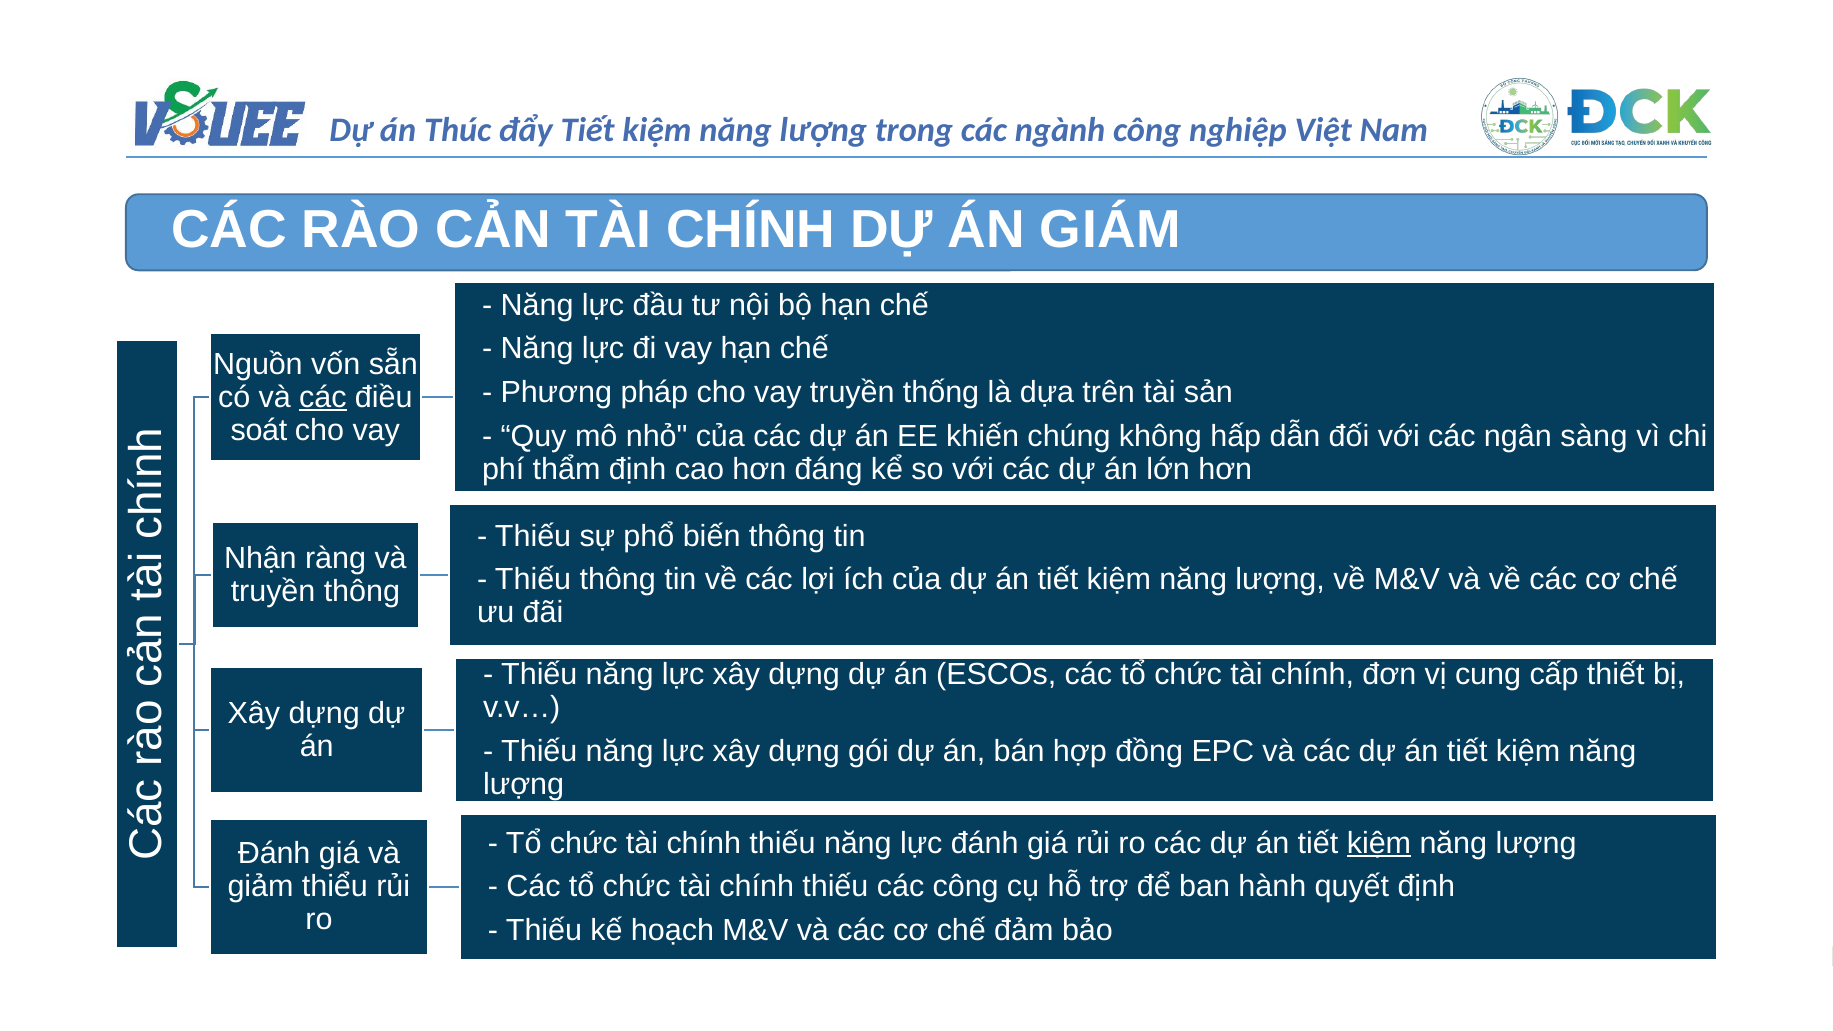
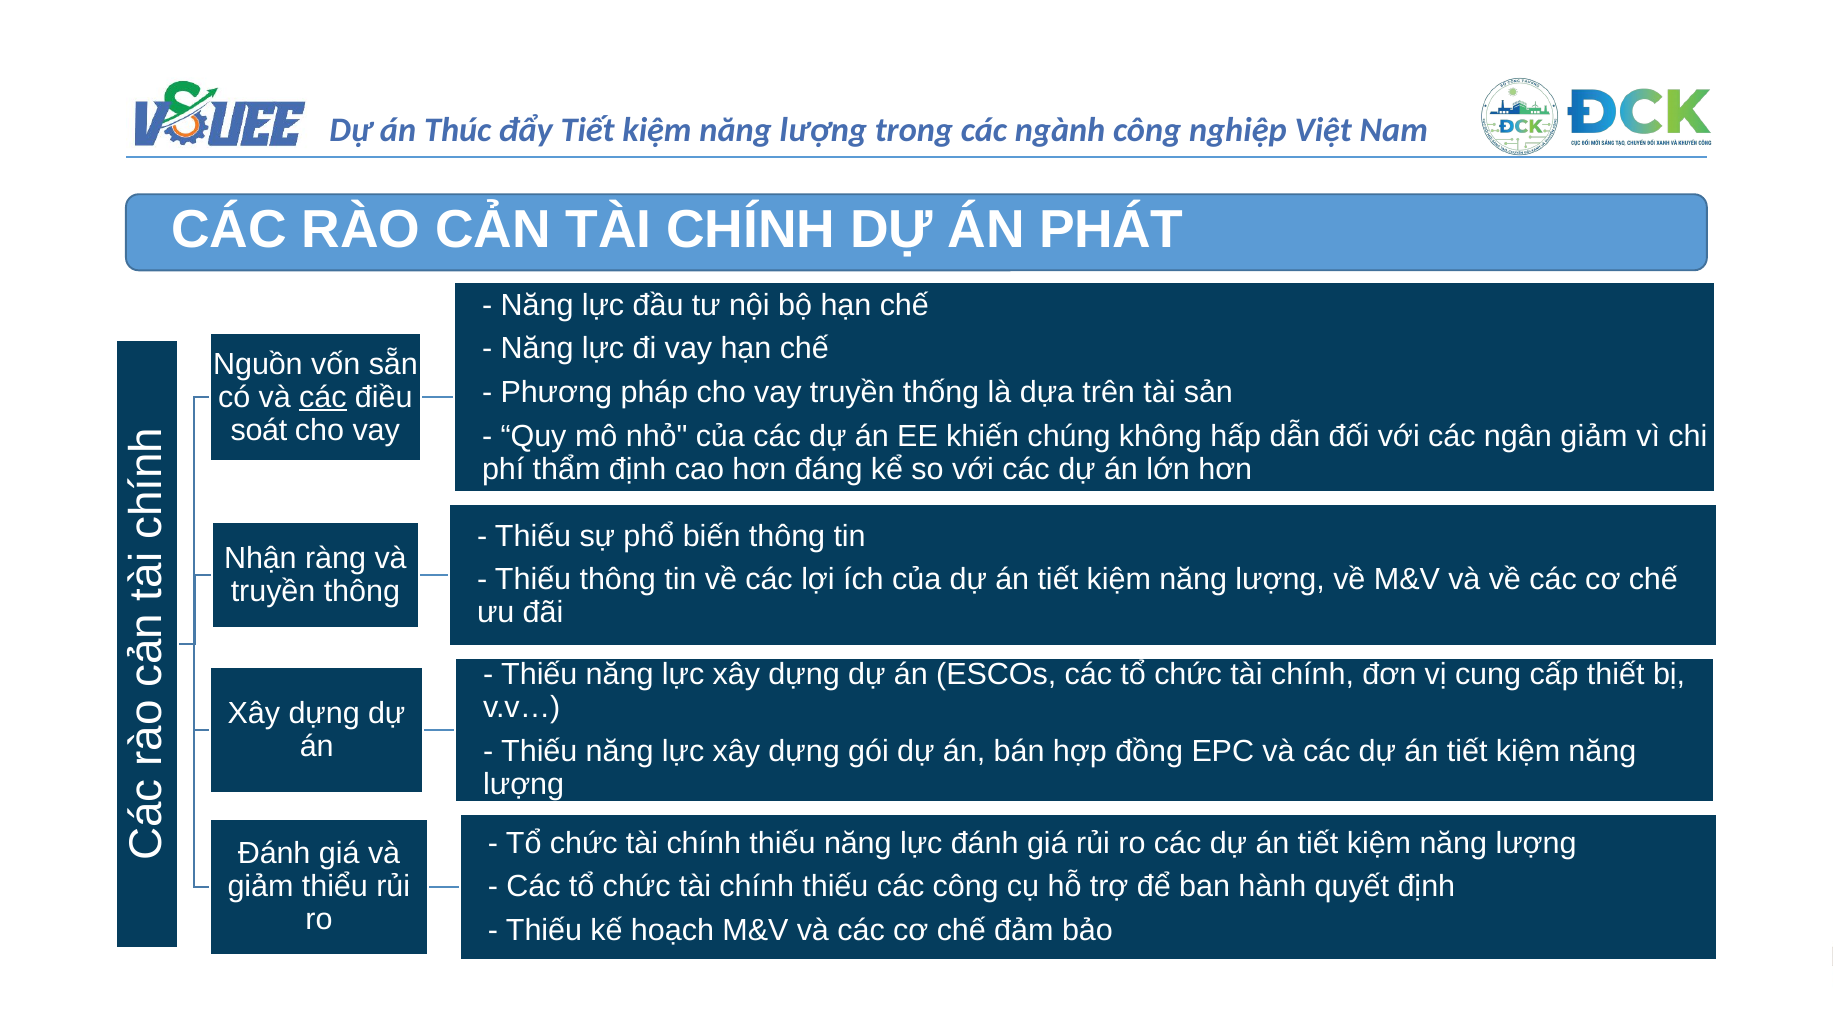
GIÁM: GIÁM -> PHÁT
ngân sàng: sàng -> giảm
kiệm at (1379, 843) underline: present -> none
